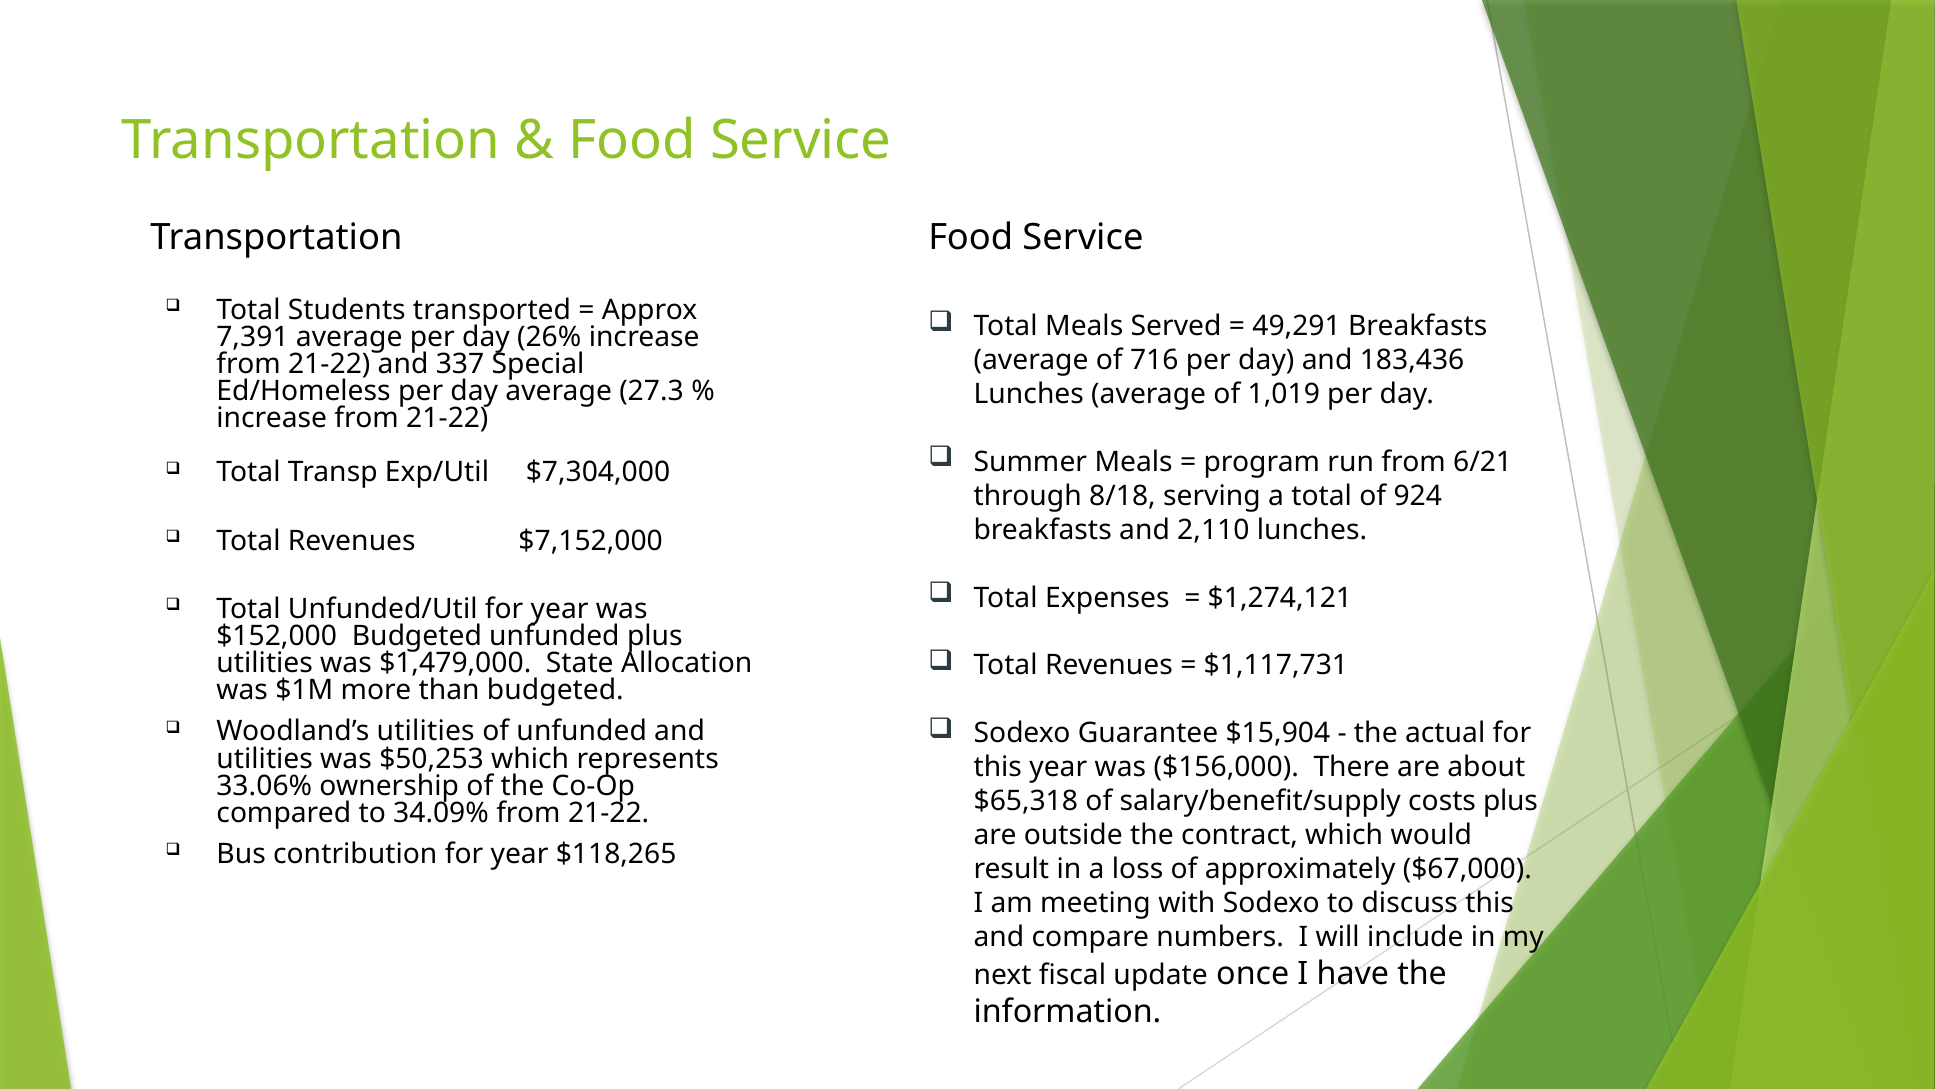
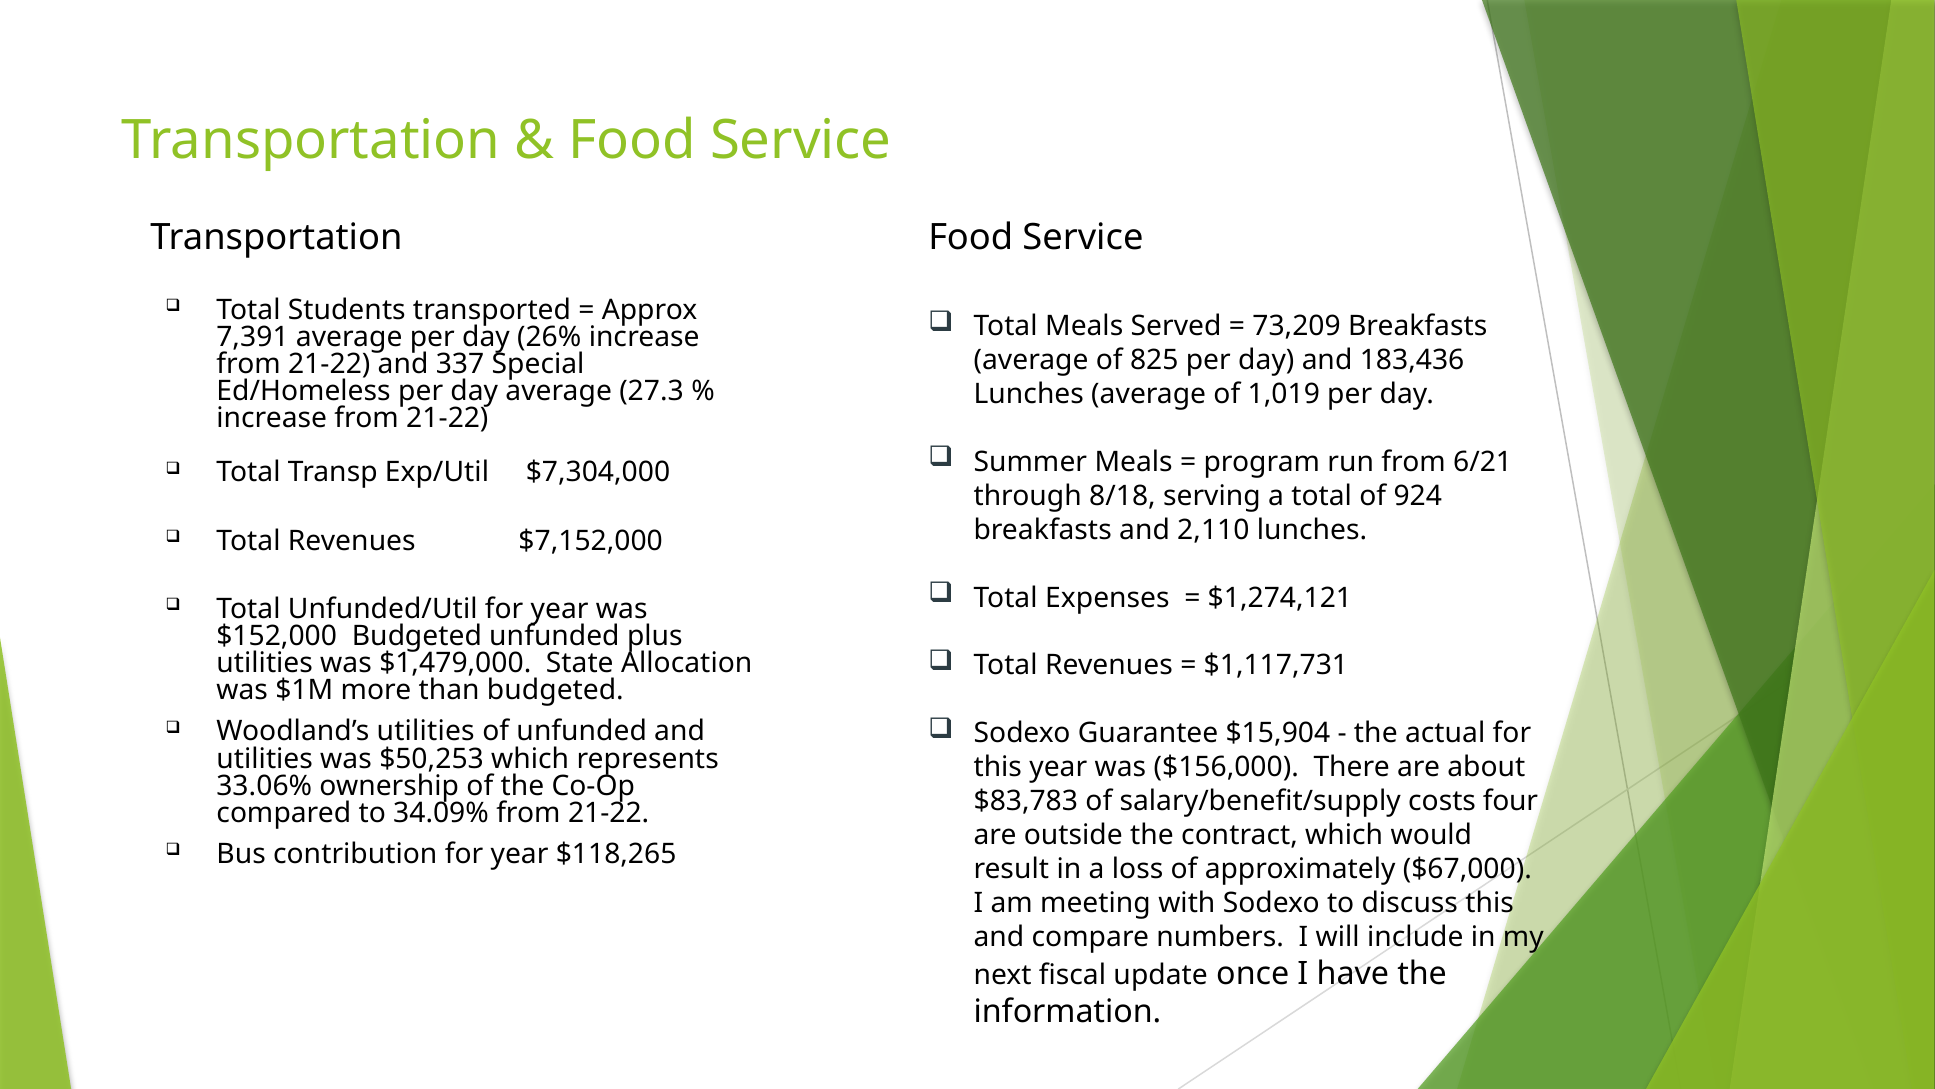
49,291: 49,291 -> 73,209
716: 716 -> 825
$65,318: $65,318 -> $83,783
costs plus: plus -> four
